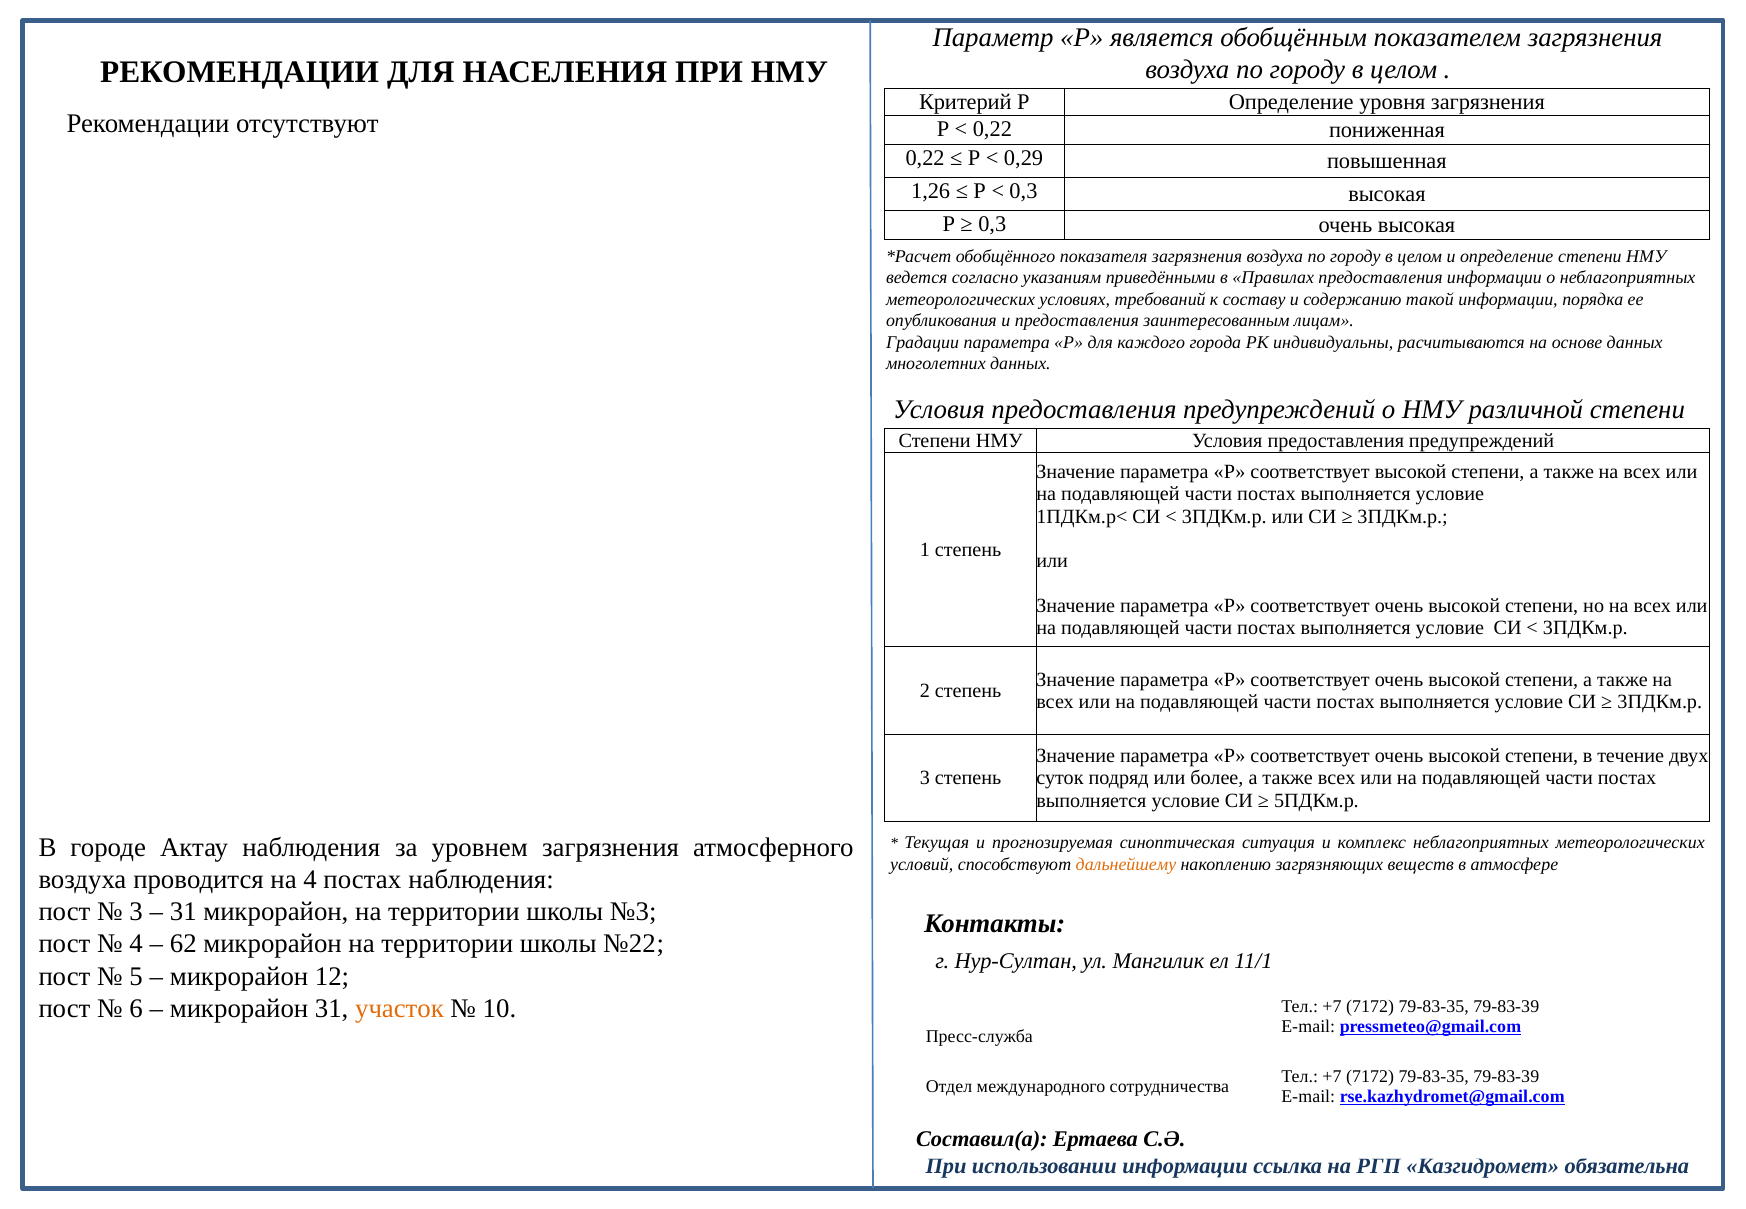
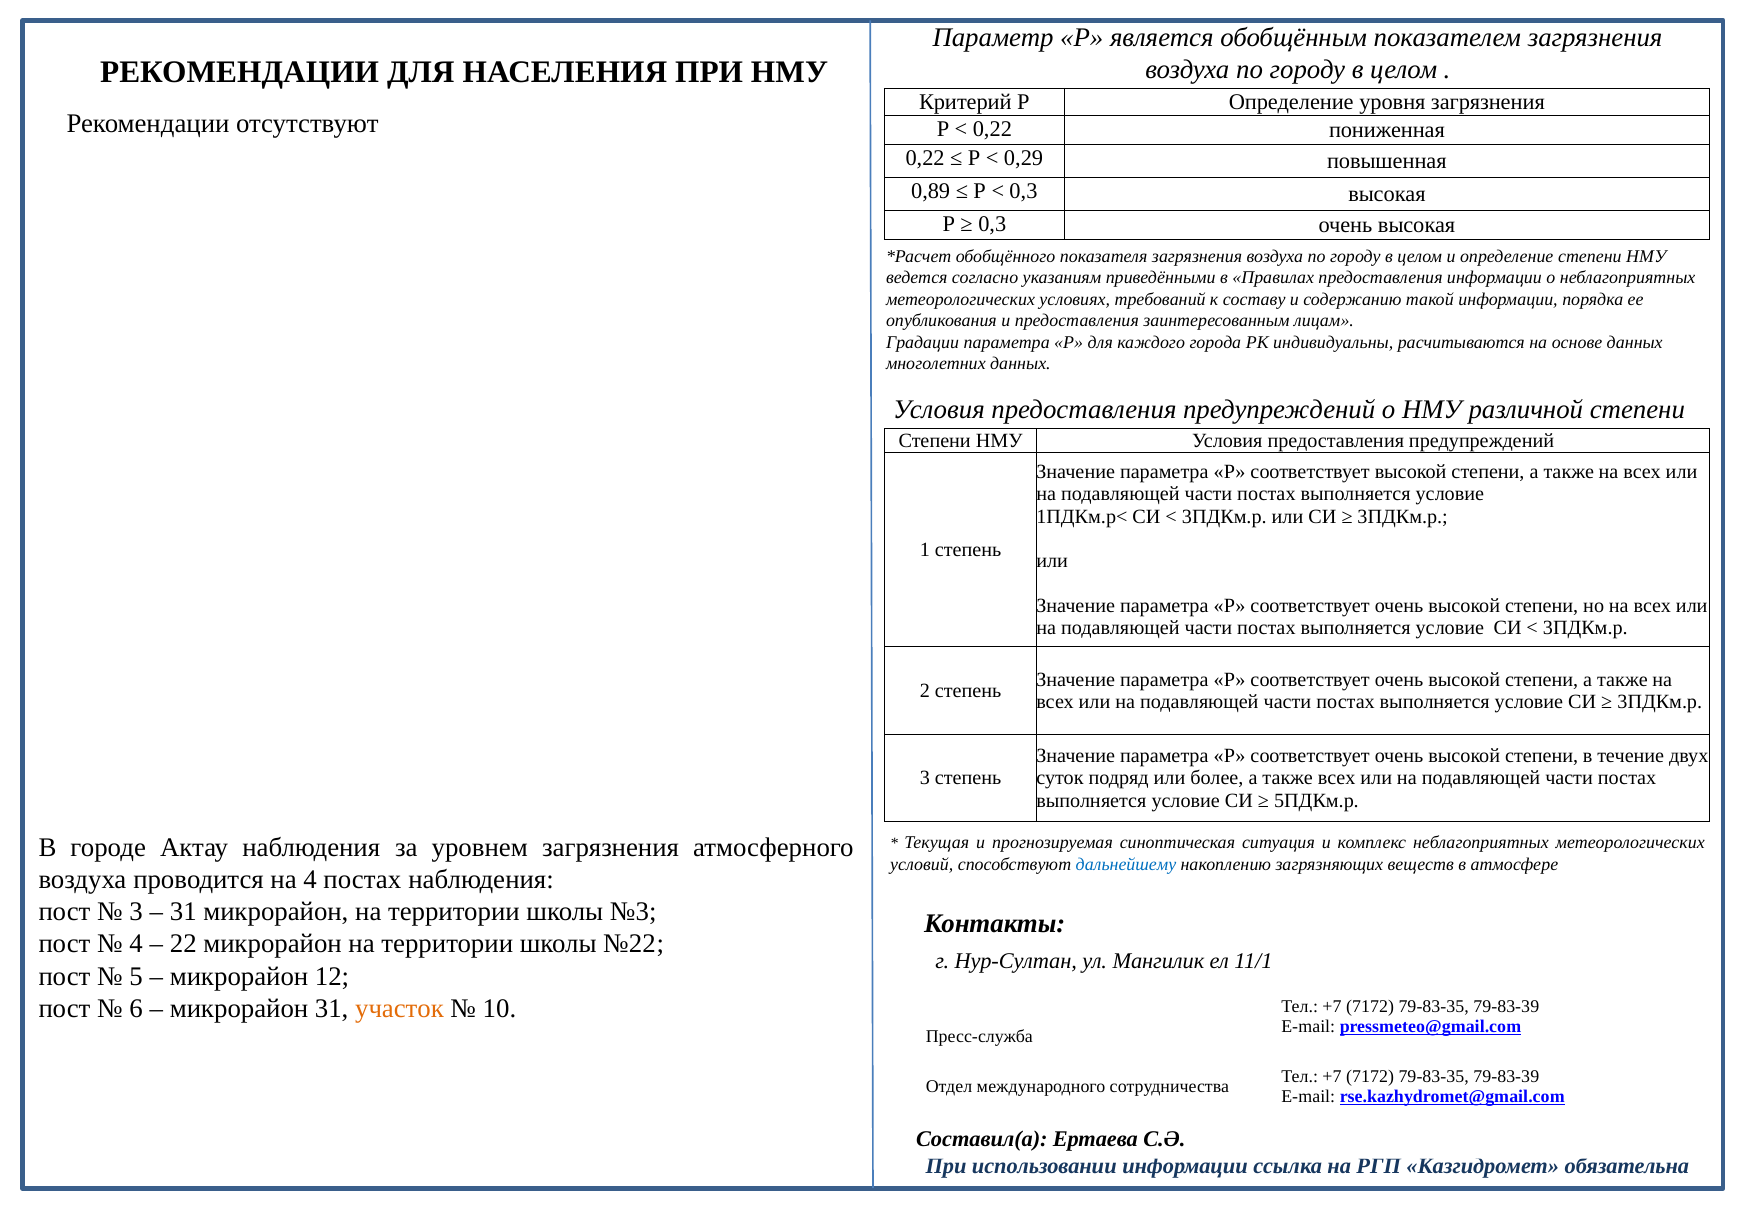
1,26: 1,26 -> 0,89
дальнейшему colour: orange -> blue
62: 62 -> 22
